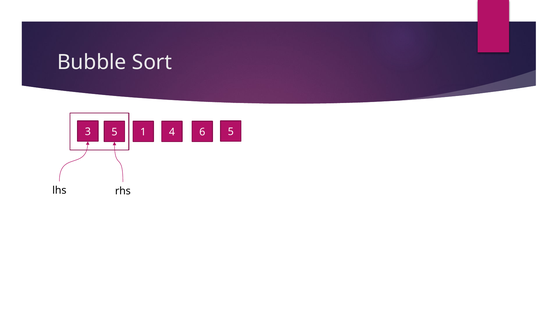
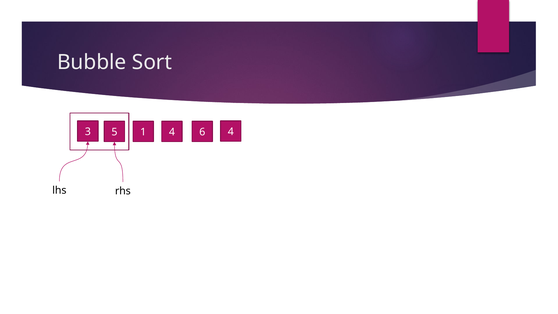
4 5: 5 -> 4
